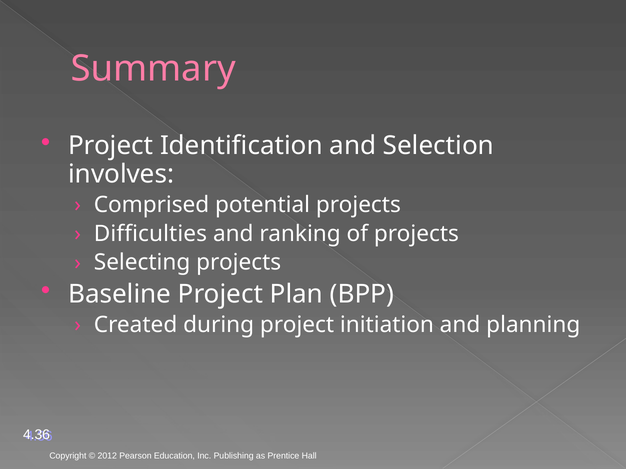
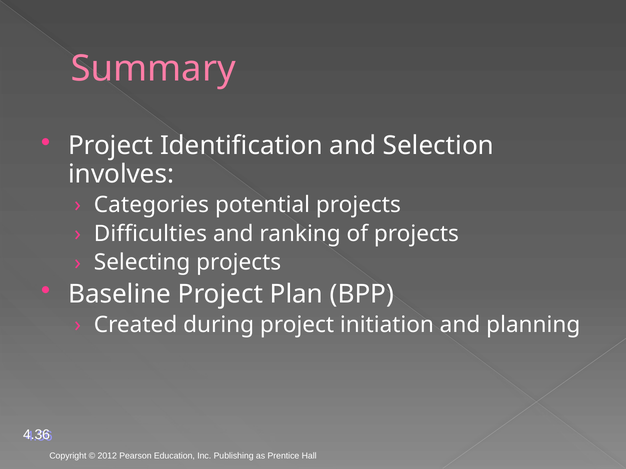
Comprised: Comprised -> Categories
